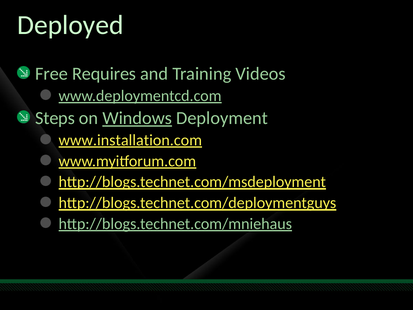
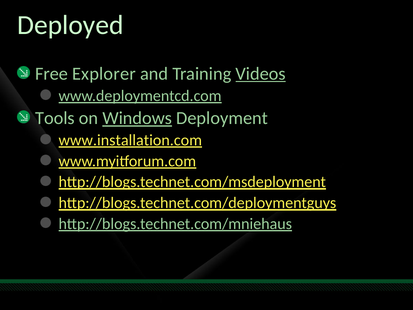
Requires: Requires -> Explorer
Videos underline: none -> present
Steps: Steps -> Tools
